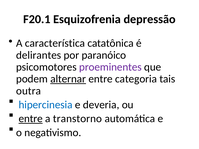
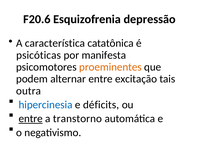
F20.1: F20.1 -> F20.6
delirantes: delirantes -> psicóticas
paranóico: paranóico -> manifesta
proeminentes colour: purple -> orange
alternar underline: present -> none
categoria: categoria -> excitação
deveria: deveria -> déficits
